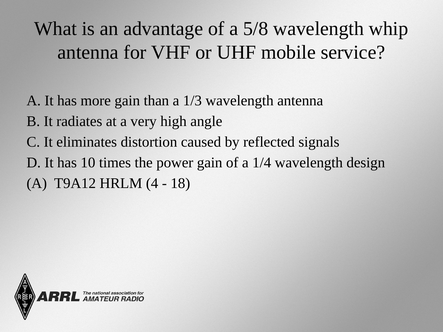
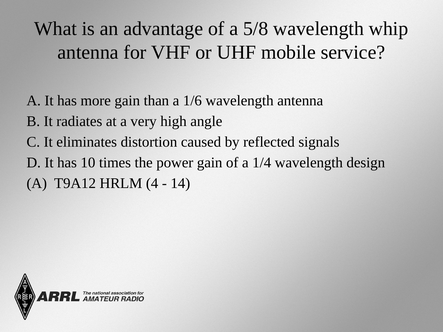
1/3: 1/3 -> 1/6
18: 18 -> 14
